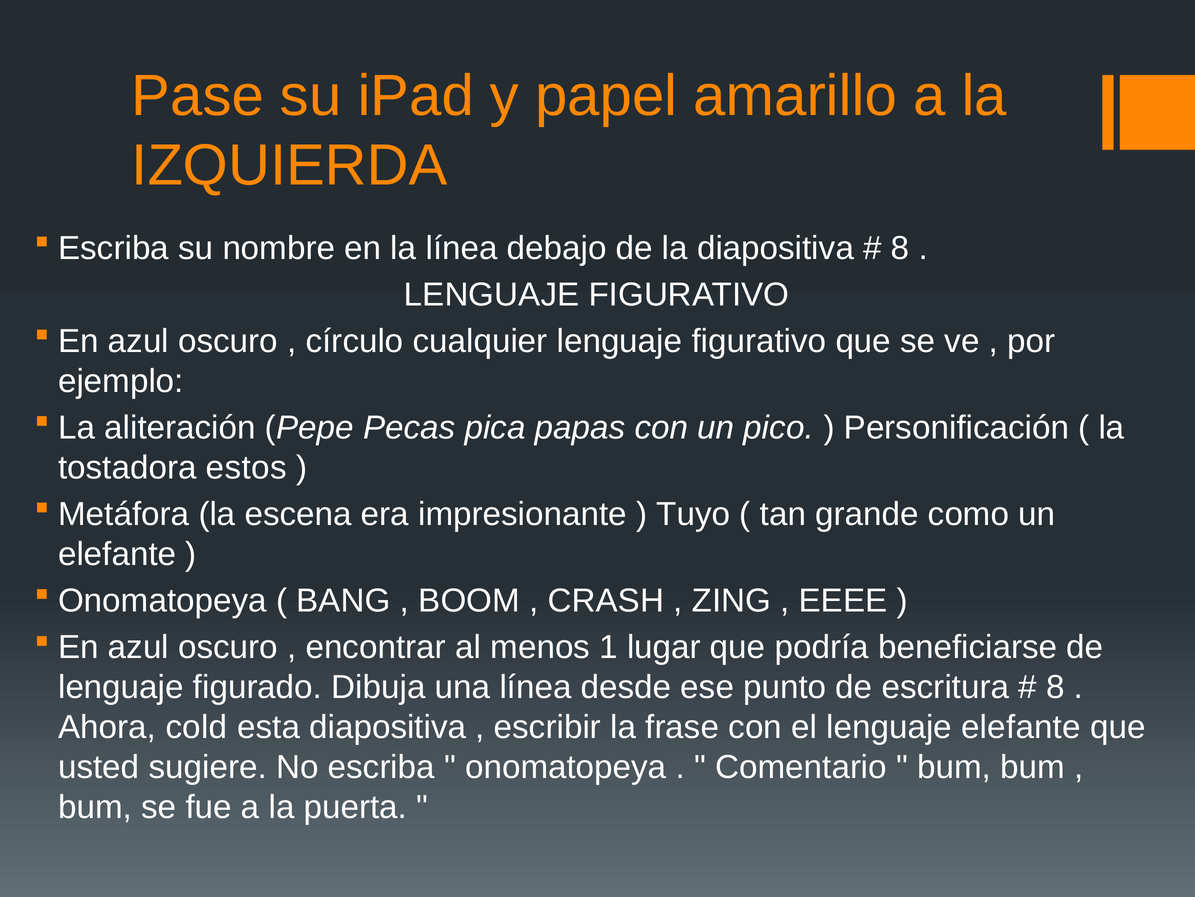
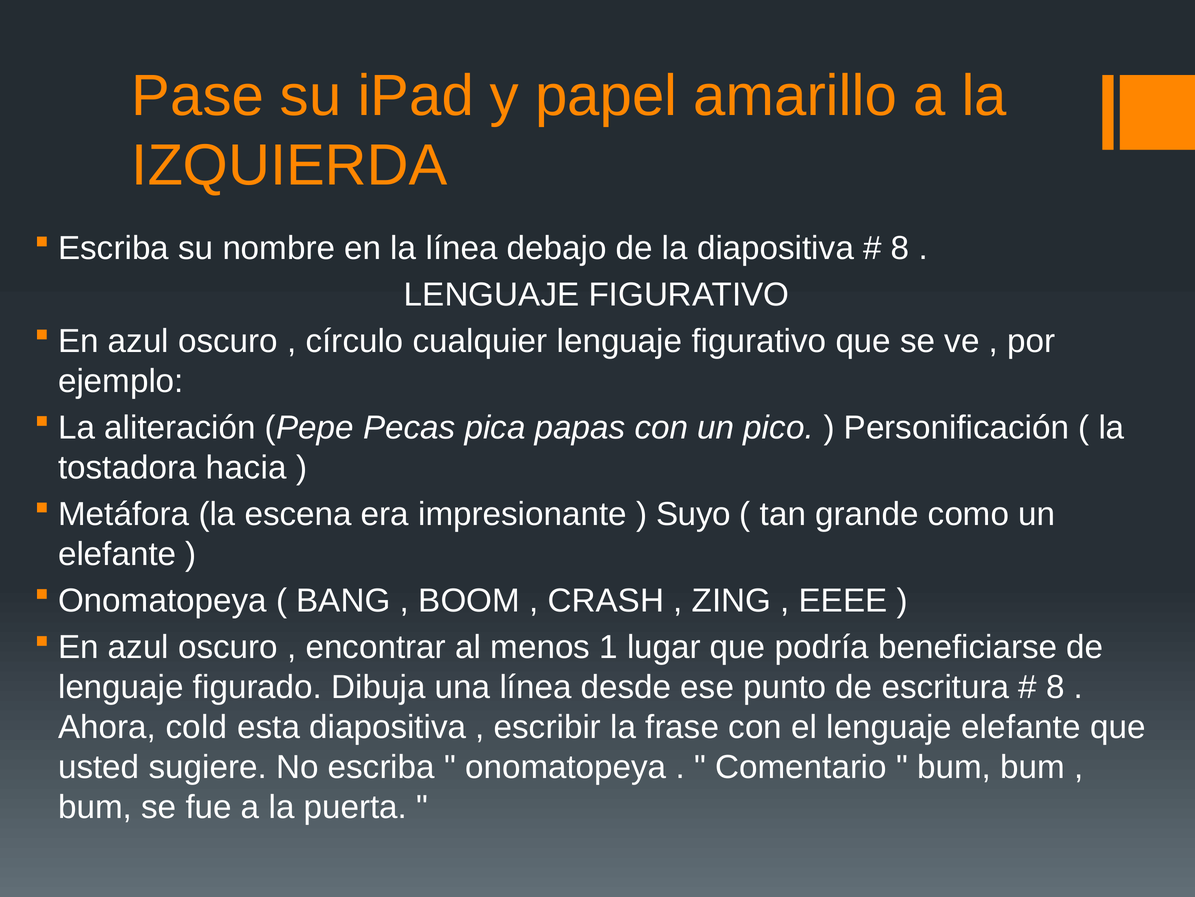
estos: estos -> hacia
Tuyo: Tuyo -> Suyo
